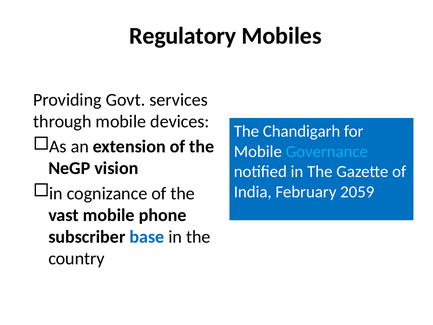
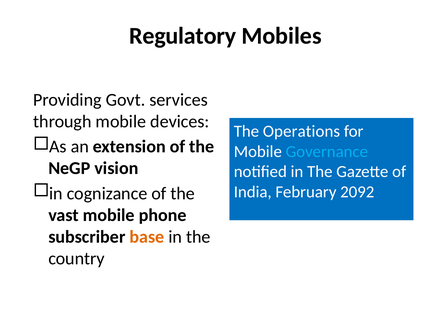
Chandigarh: Chandigarh -> Operations
2059: 2059 -> 2092
base colour: blue -> orange
